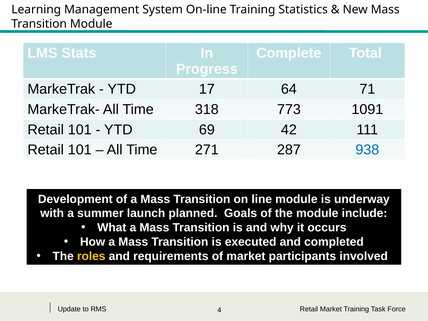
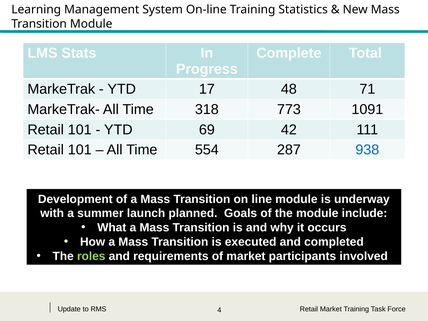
64: 64 -> 48
271: 271 -> 554
roles colour: yellow -> light green
